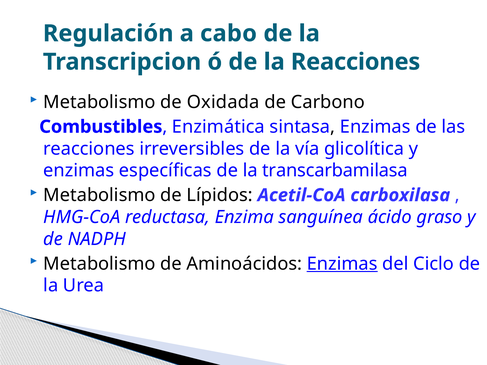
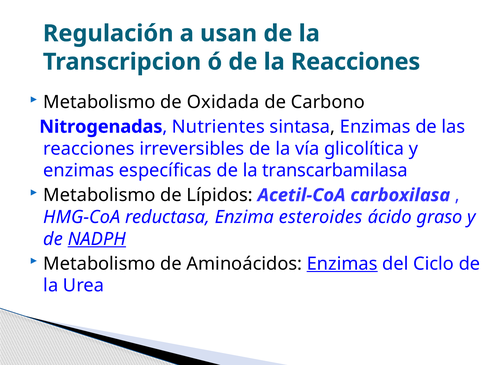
cabo: cabo -> usan
Combustibles: Combustibles -> Nitrogenadas
Enzimática: Enzimática -> Nutrientes
sanguínea: sanguínea -> esteroides
NADPH underline: none -> present
